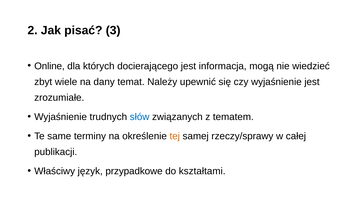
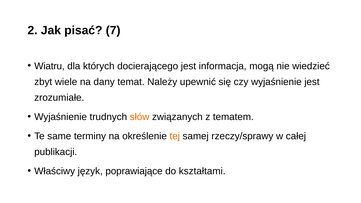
3: 3 -> 7
Online: Online -> Wiatru
słów colour: blue -> orange
przypadkowe: przypadkowe -> poprawiające
